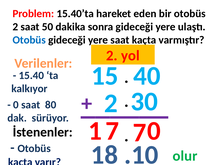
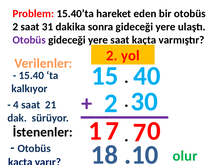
50: 50 -> 31
Otobüs at (29, 40) colour: blue -> purple
0 at (16, 105): 0 -> 4
80: 80 -> 21
